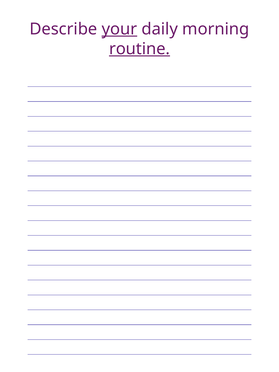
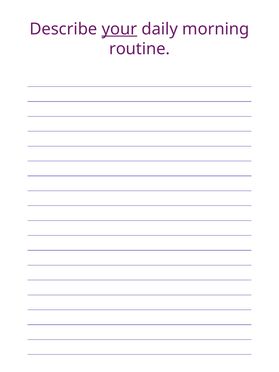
routine underline: present -> none
